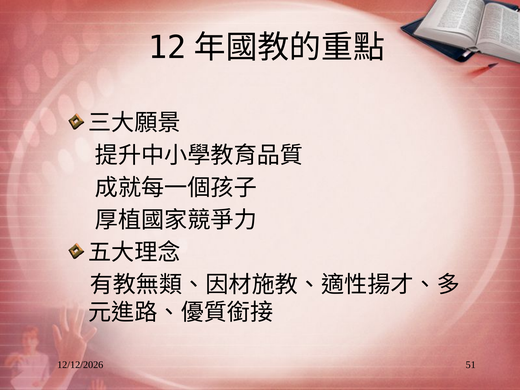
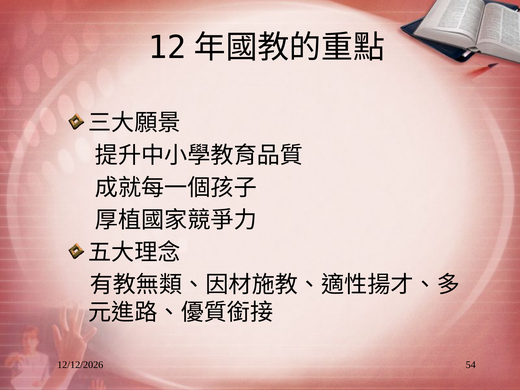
51: 51 -> 54
